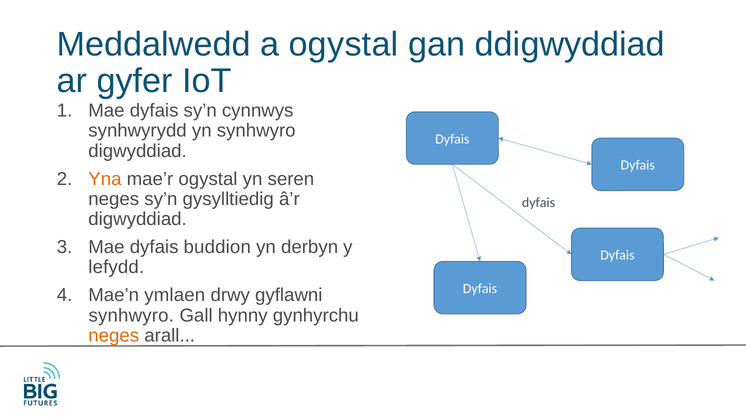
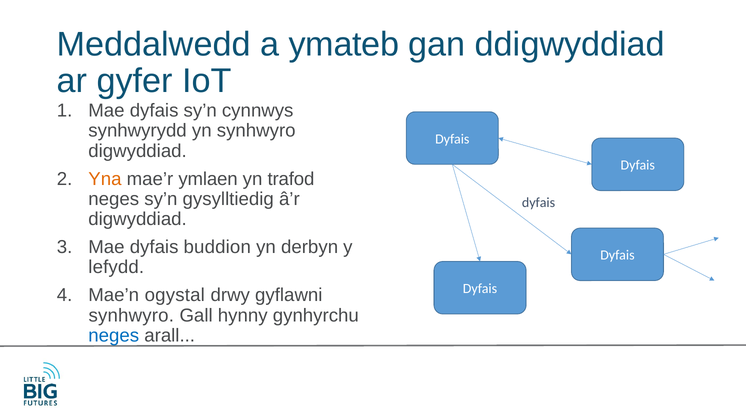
a ogystal: ogystal -> ymateb
mae’r ogystal: ogystal -> ymlaen
seren: seren -> trafod
ymlaen: ymlaen -> ogystal
neges at (114, 335) colour: orange -> blue
